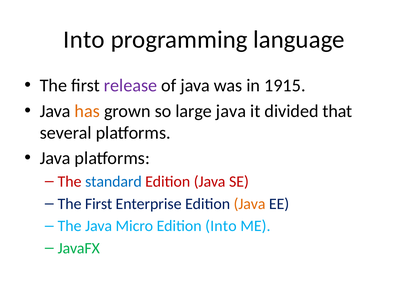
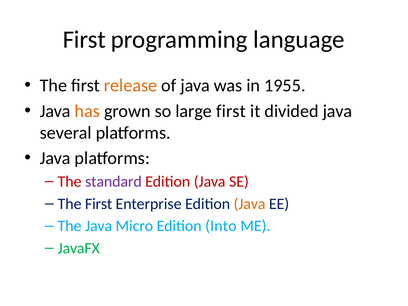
Into at (84, 39): Into -> First
release colour: purple -> orange
1915: 1915 -> 1955
large java: java -> first
divided that: that -> java
standard colour: blue -> purple
